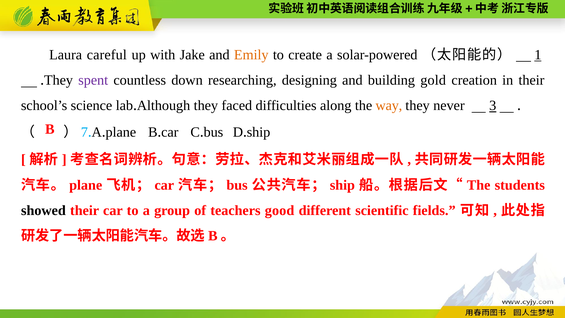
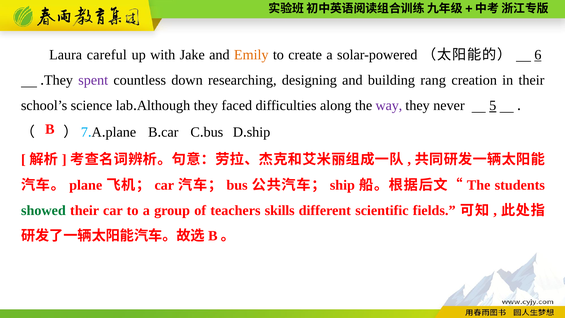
1: 1 -> 6
gold: gold -> rang
way colour: orange -> purple
3: 3 -> 5
showed colour: black -> green
good: good -> skills
